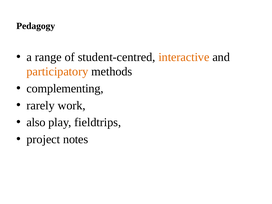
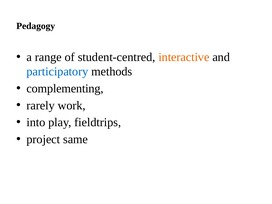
participatory colour: orange -> blue
also: also -> into
notes: notes -> same
